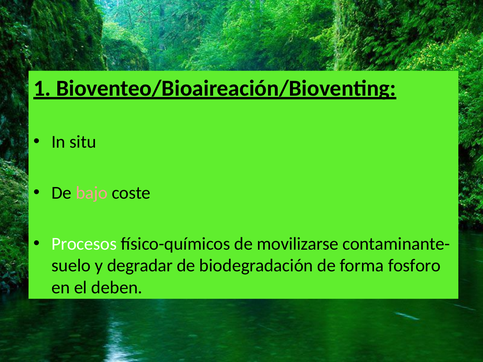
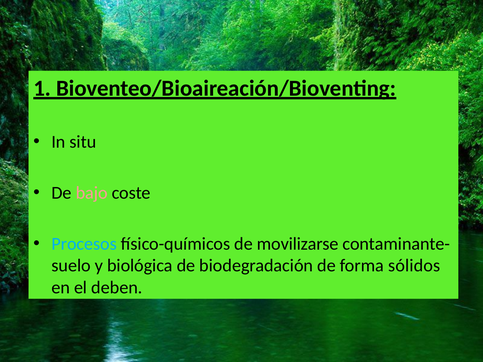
Procesos colour: white -> light blue
degradar: degradar -> biológica
fosforo: fosforo -> sólidos
